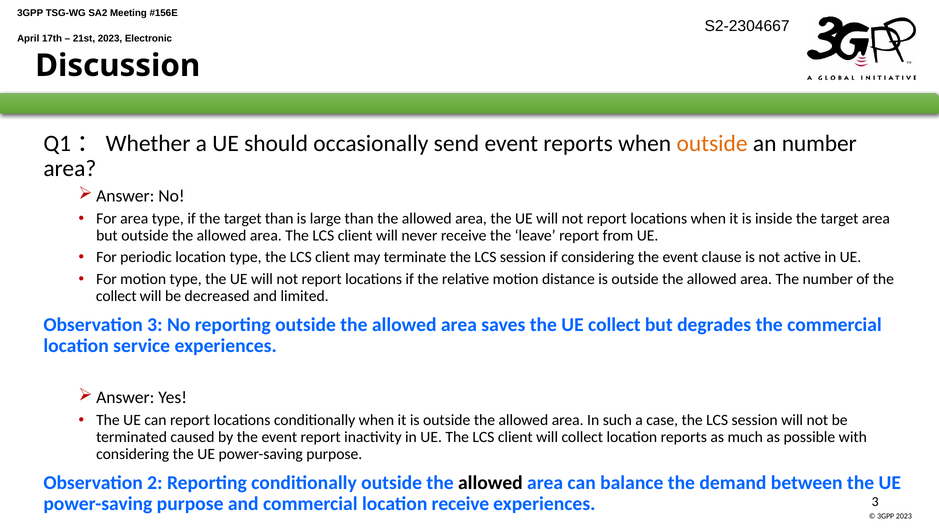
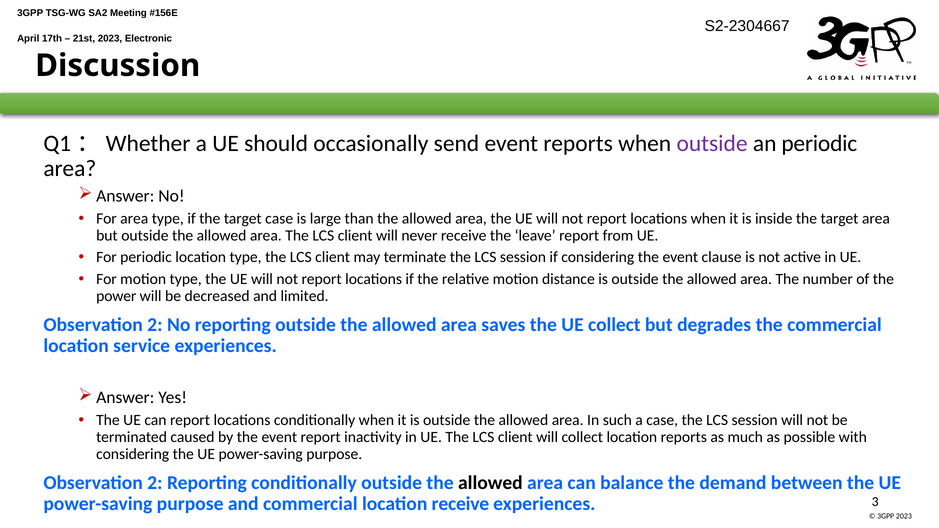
outside at (712, 143) colour: orange -> purple
an number: number -> periodic
target than: than -> case
collect at (116, 296): collect -> power
3 at (155, 325): 3 -> 2
